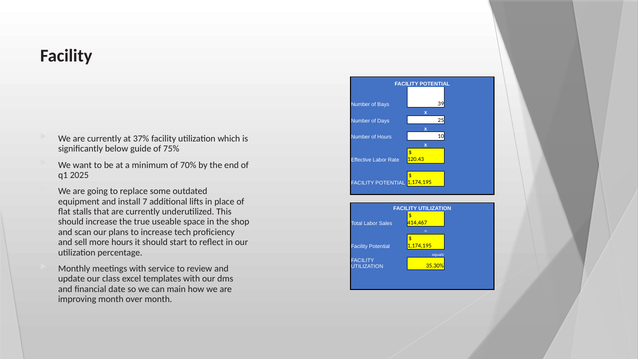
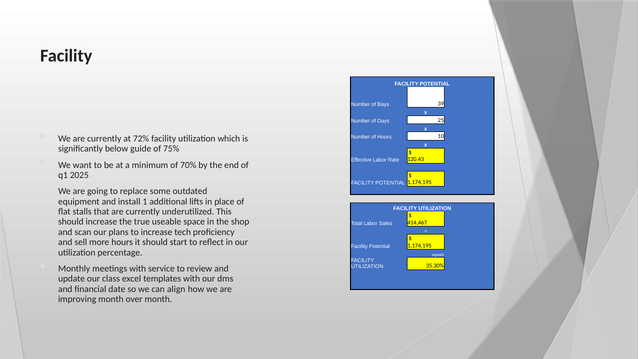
37%: 37% -> 72%
7: 7 -> 1
main: main -> align
